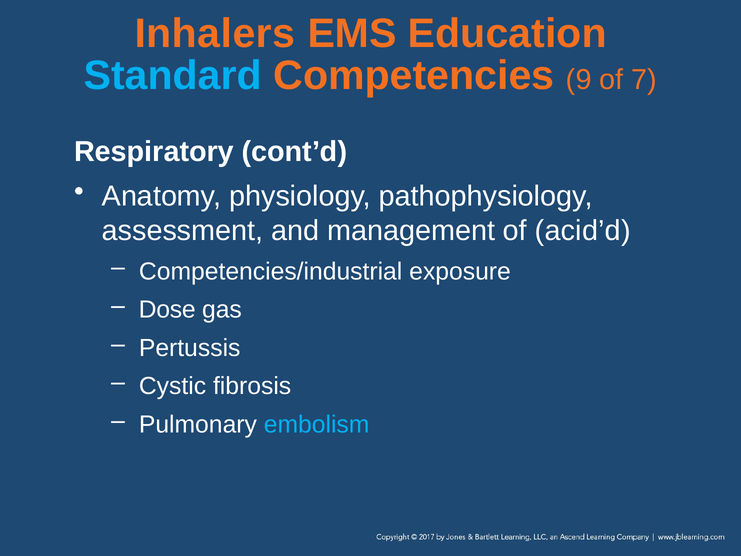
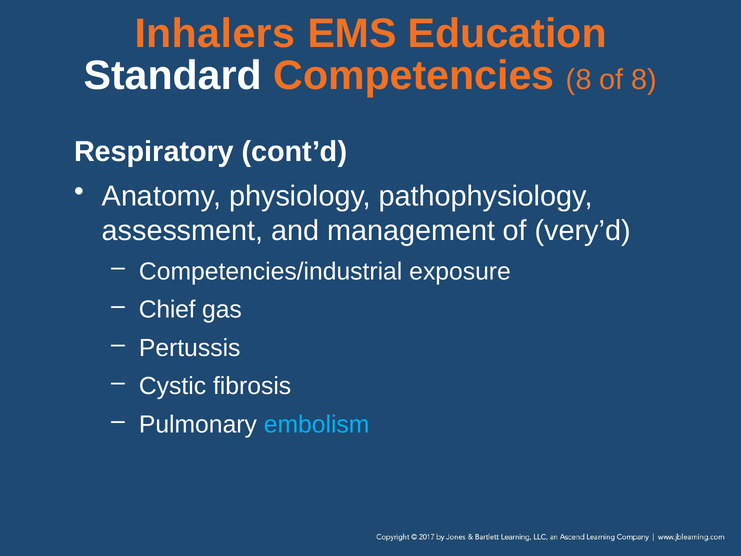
Standard colour: light blue -> white
Competencies 9: 9 -> 8
of 7: 7 -> 8
acid’d: acid’d -> very’d
Dose: Dose -> Chief
